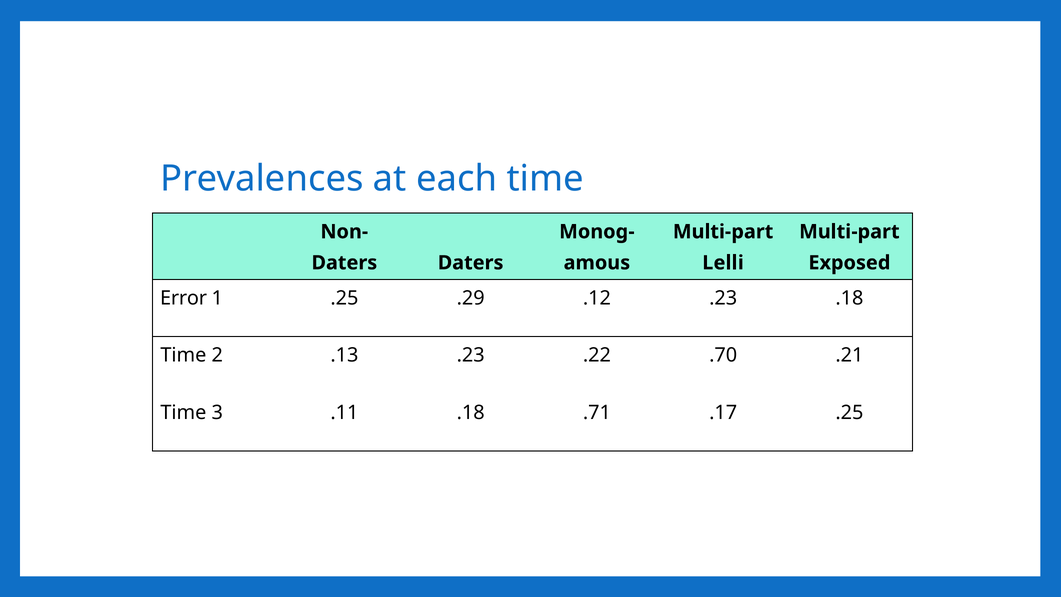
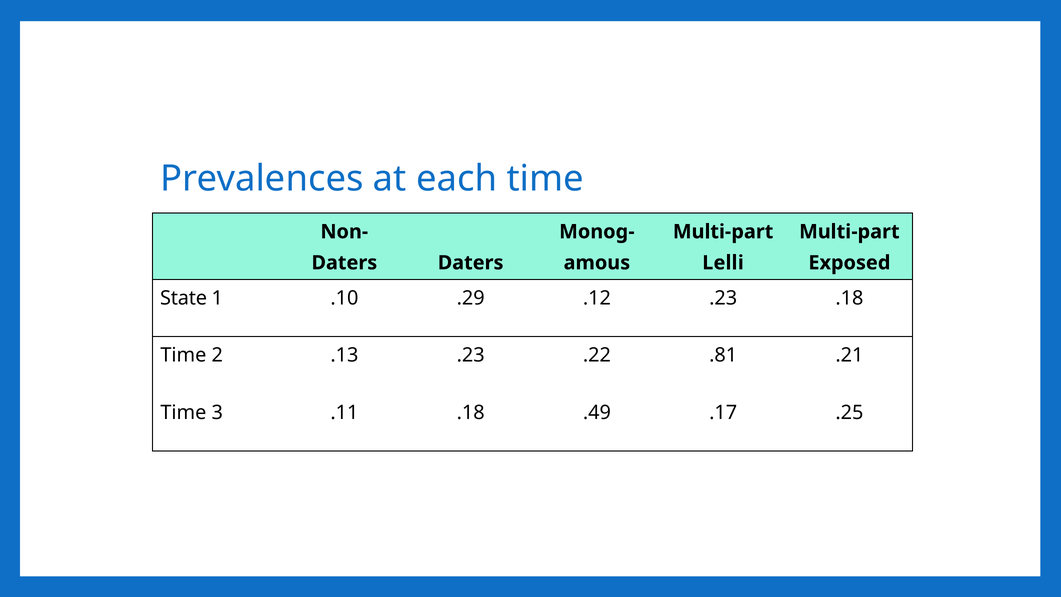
Error: Error -> State
1 .25: .25 -> .10
.70: .70 -> .81
.71: .71 -> .49
